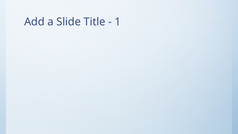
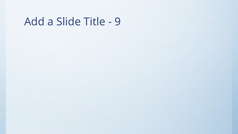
1: 1 -> 9
